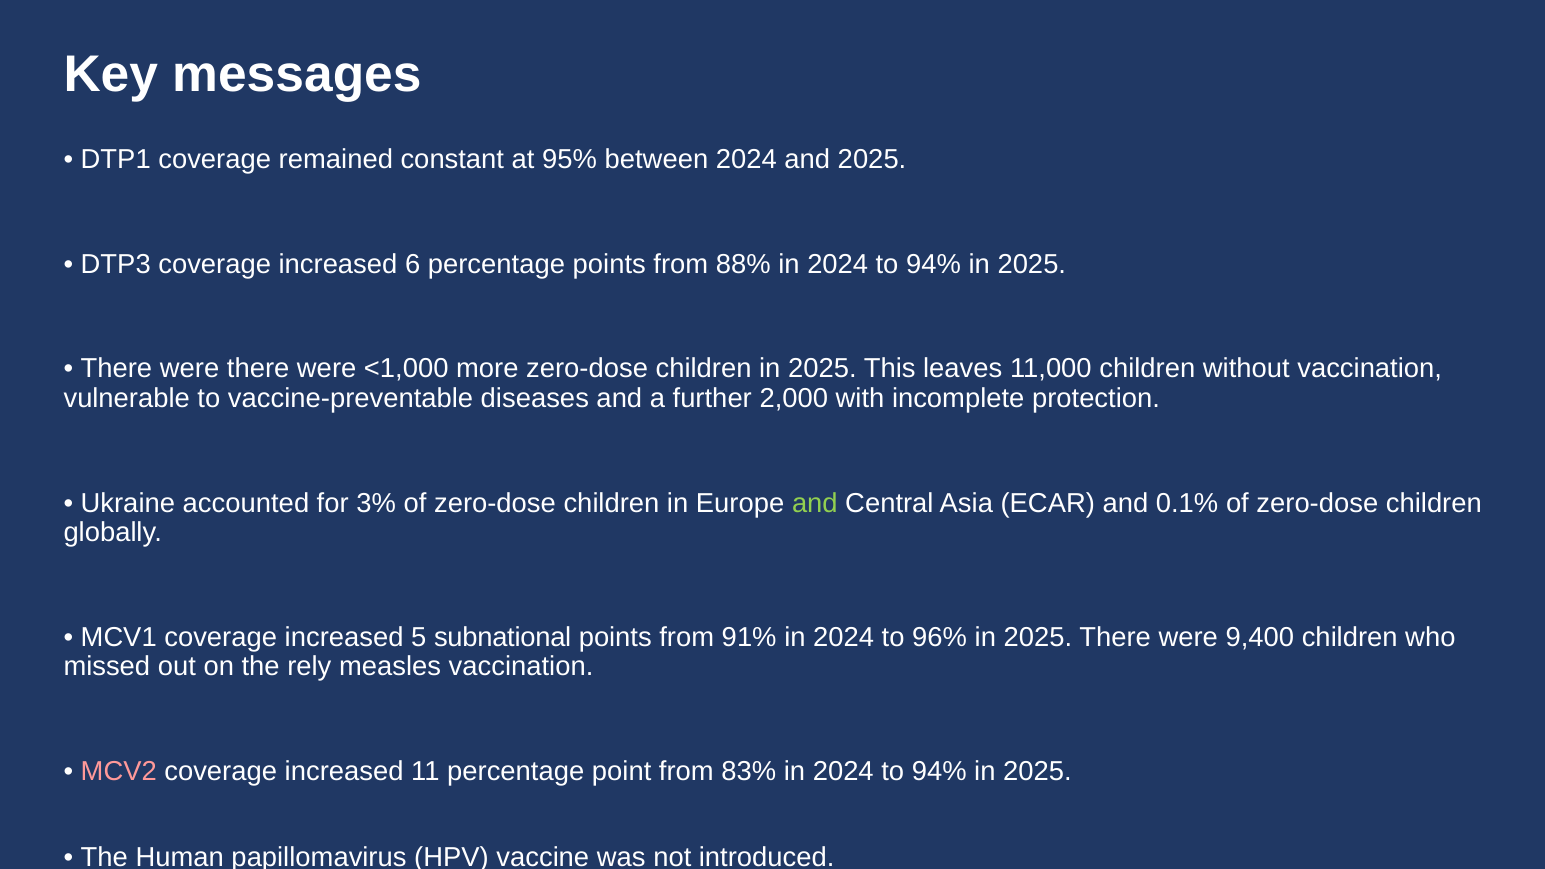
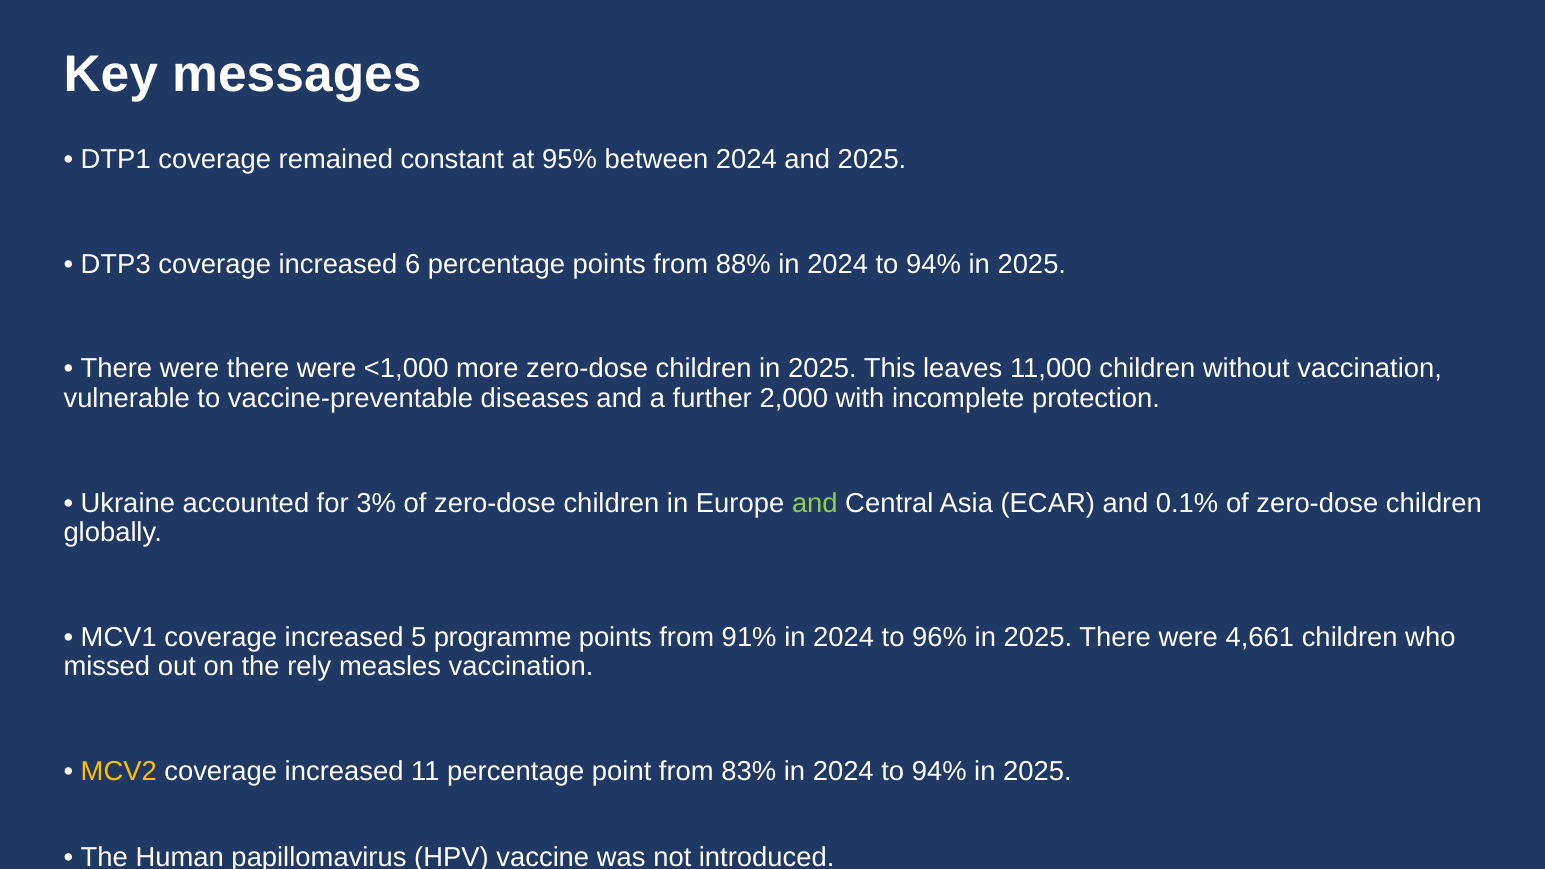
subnational: subnational -> programme
9,400: 9,400 -> 4,661
MCV2 colour: pink -> yellow
